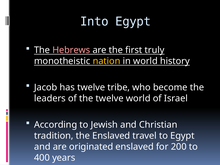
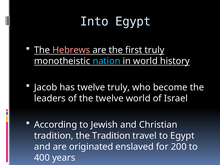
nation colour: yellow -> light blue
twelve tribe: tribe -> truly
the Enslaved: Enslaved -> Tradition
